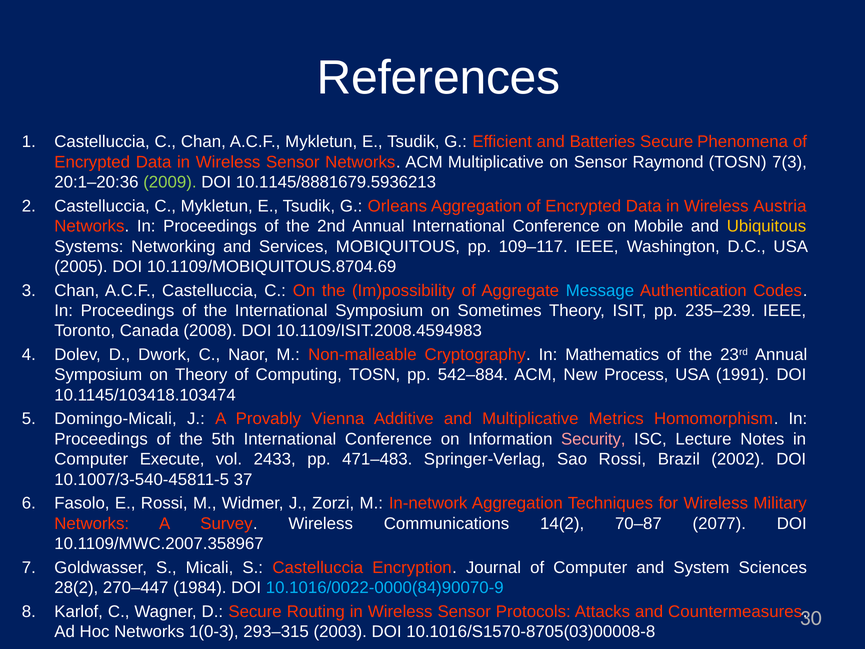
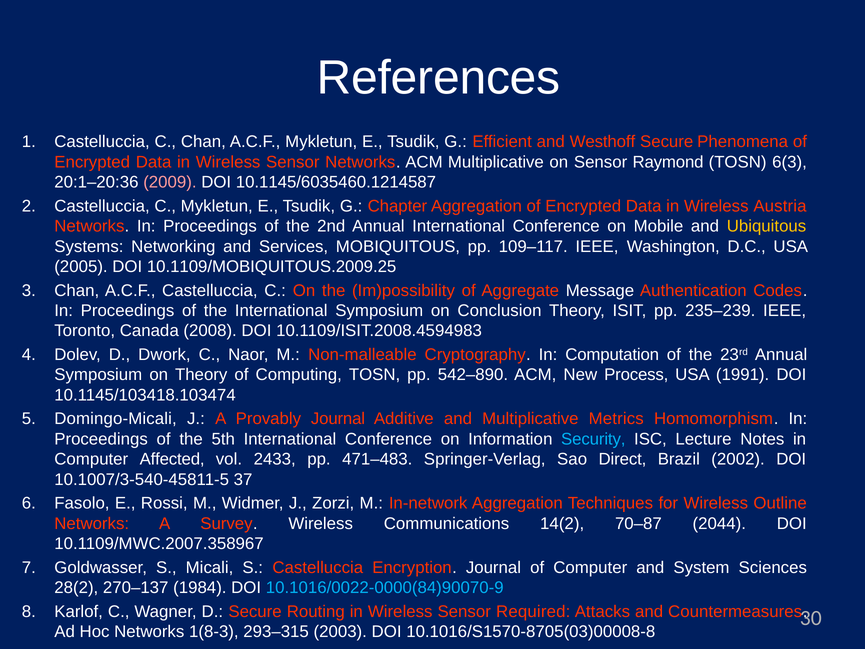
Batteries: Batteries -> Westhoff
7(3: 7(3 -> 6(3
2009 colour: light green -> pink
10.1145/8881679.5936213: 10.1145/8881679.5936213 -> 10.1145/6035460.1214587
Orleans: Orleans -> Chapter
10.1109/MOBIQUITOUS.8704.69: 10.1109/MOBIQUITOUS.8704.69 -> 10.1109/MOBIQUITOUS.2009.25
Message colour: light blue -> white
Sometimes: Sometimes -> Conclusion
Mathematics: Mathematics -> Computation
542–884: 542–884 -> 542–890
Provably Vienna: Vienna -> Journal
Security colour: pink -> light blue
Execute: Execute -> Affected
Sao Rossi: Rossi -> Direct
Military: Military -> Outline
2077: 2077 -> 2044
270–447: 270–447 -> 270–137
Protocols: Protocols -> Required
1(0-3: 1(0-3 -> 1(8-3
